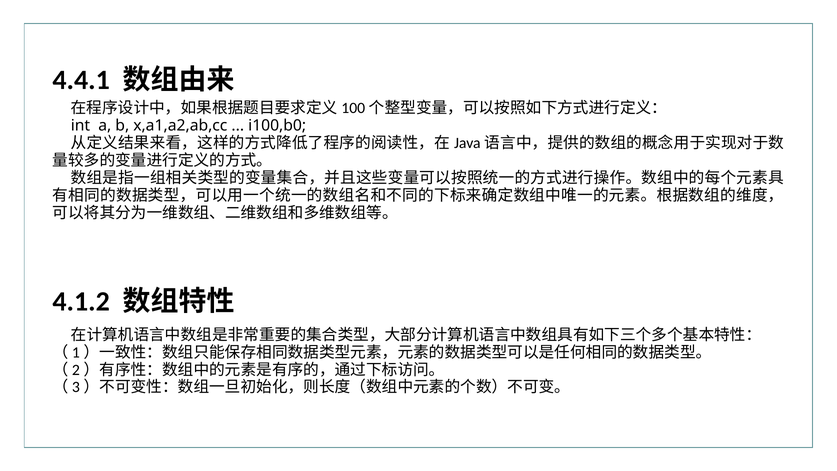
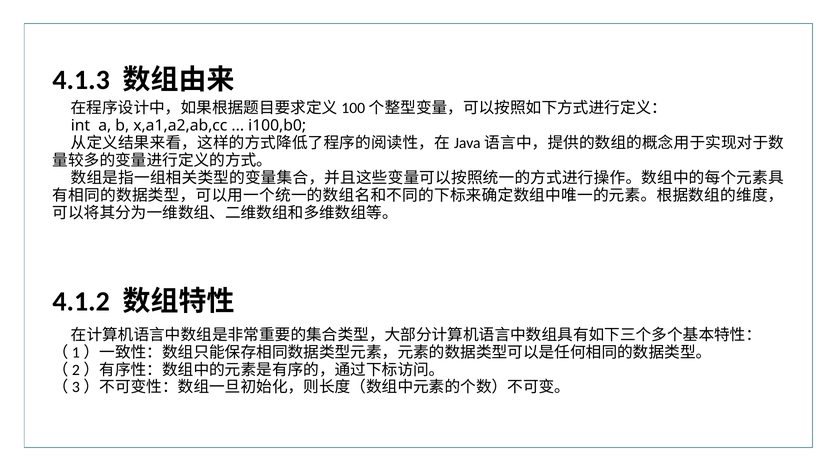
4.4.1: 4.4.1 -> 4.1.3
